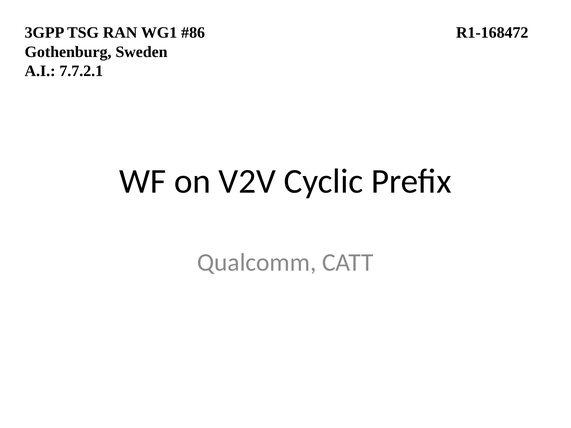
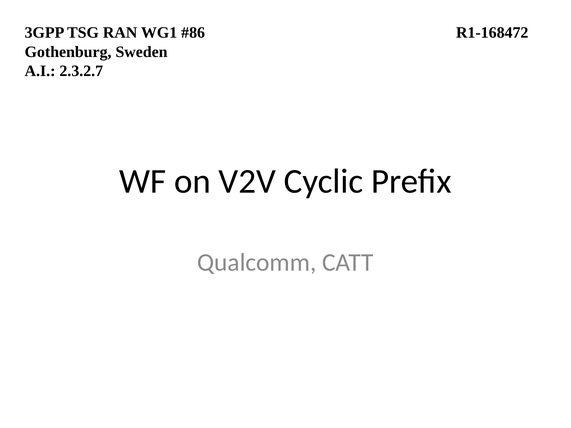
7.7.2.1: 7.7.2.1 -> 2.3.2.7
